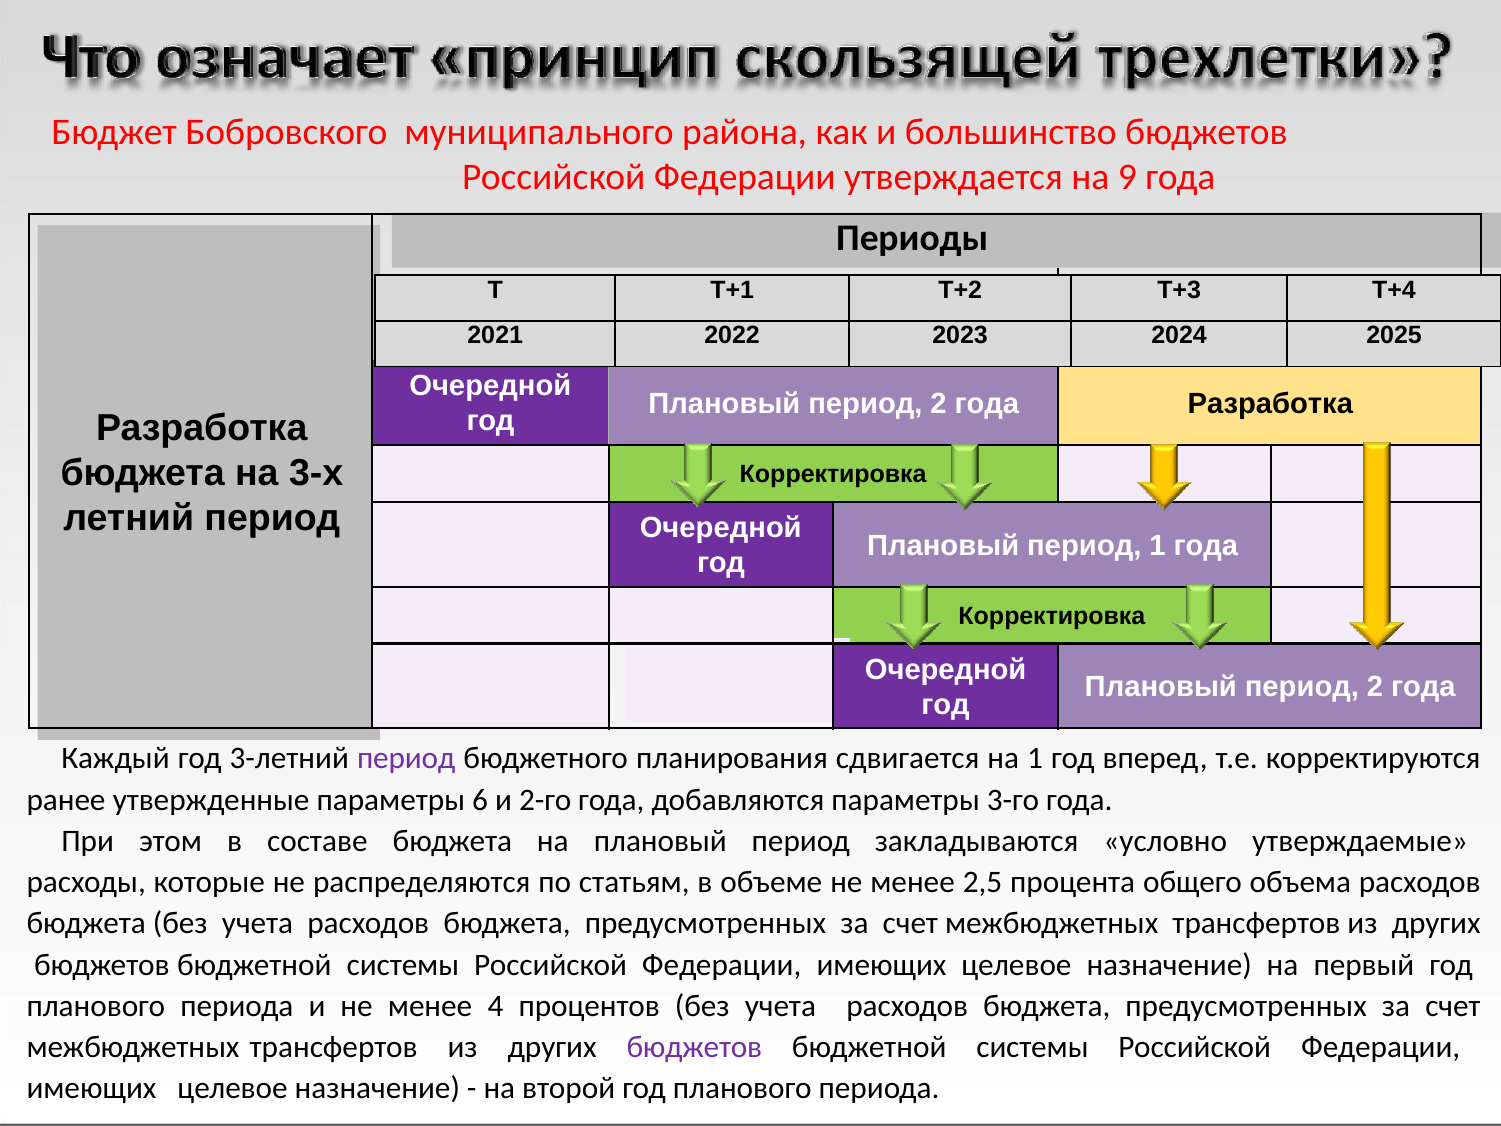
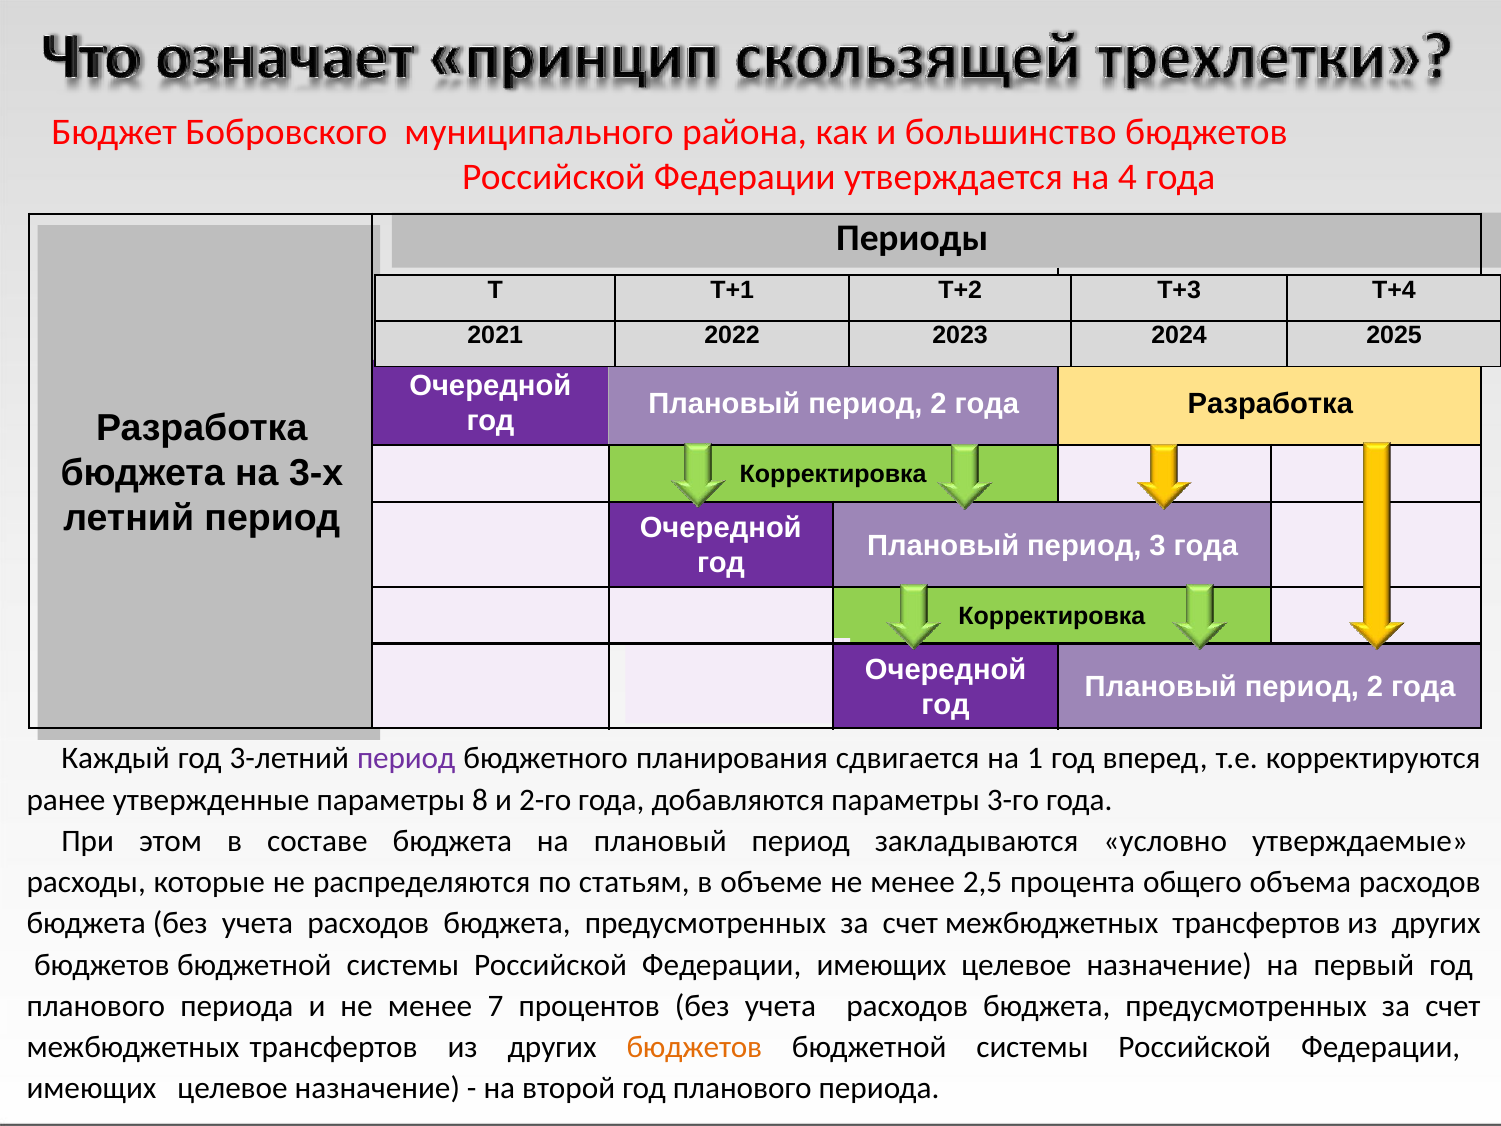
9: 9 -> 4
период 1: 1 -> 3
6: 6 -> 8
4: 4 -> 7
бюджетов at (694, 1047) colour: purple -> orange
